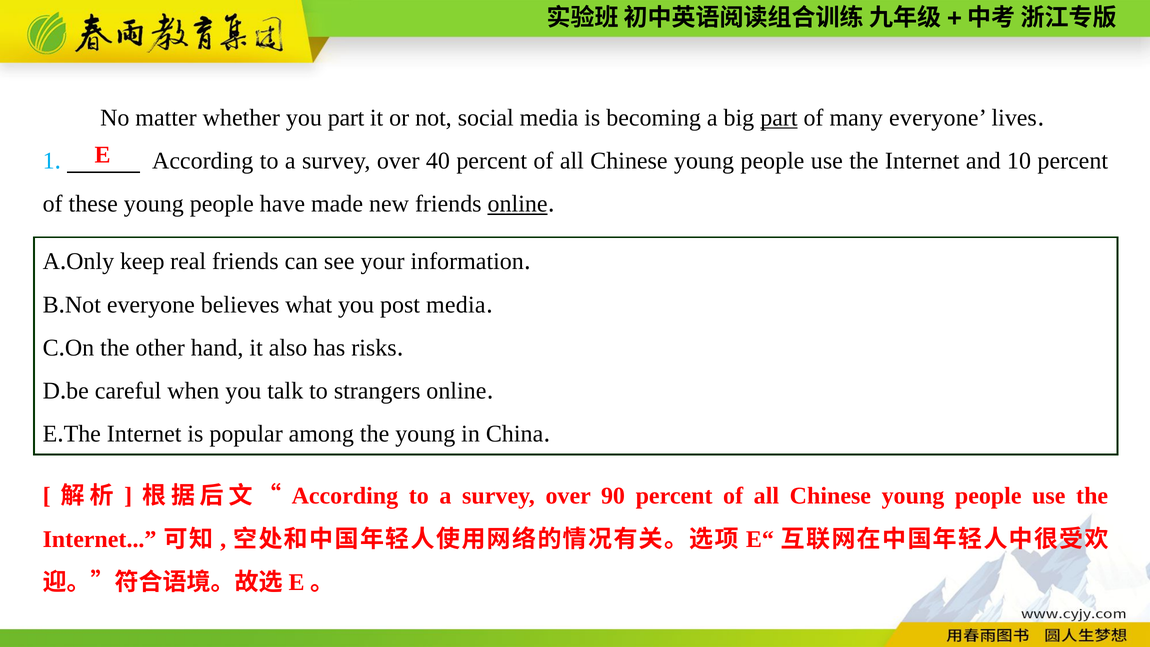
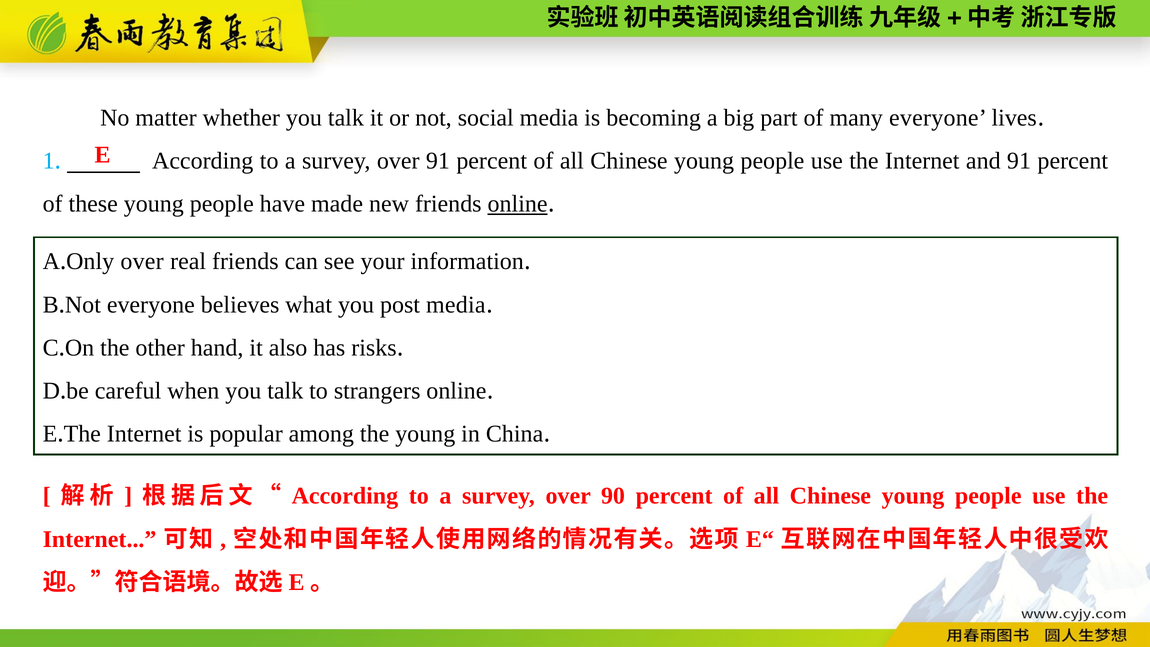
whether you part: part -> talk
part at (779, 118) underline: present -> none
over 40: 40 -> 91
and 10: 10 -> 91
keep at (142, 262): keep -> over
